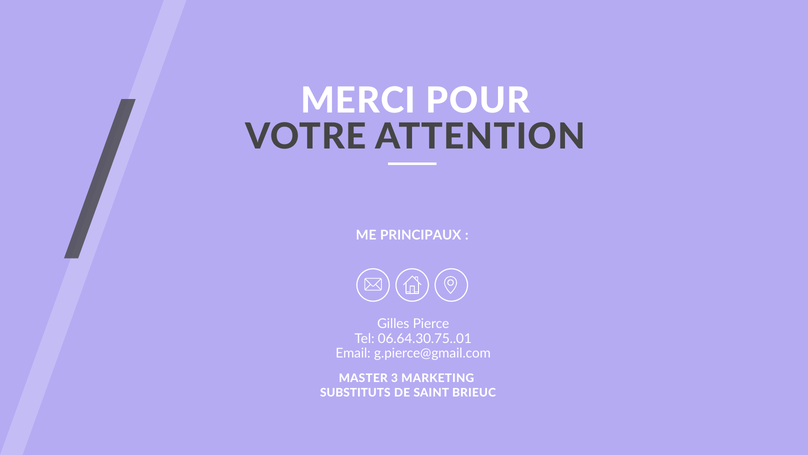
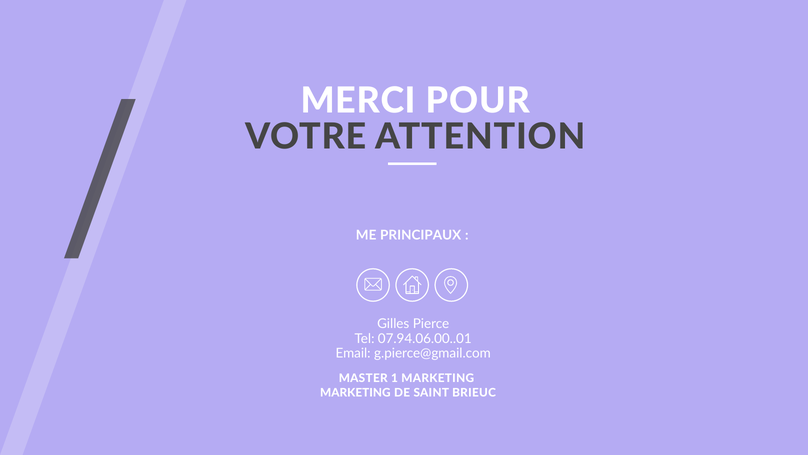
06.64.30.75..01: 06.64.30.75..01 -> 07.94.06.00..01
3: 3 -> 1
SUBSTITUTS at (355, 392): SUBSTITUTS -> MARKETING
